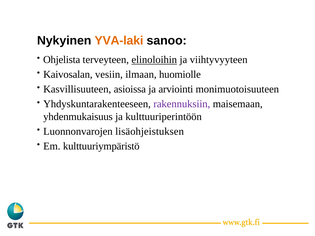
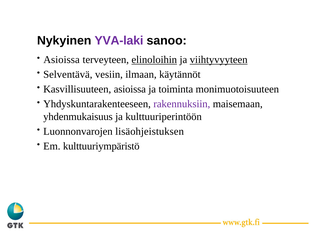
YVA-laki colour: orange -> purple
Ohjelista at (62, 60): Ohjelista -> Asioissa
viihtyvyyteen underline: none -> present
Kaivosalan: Kaivosalan -> Selventävä
huomiolle: huomiolle -> käytännöt
arviointi: arviointi -> toiminta
